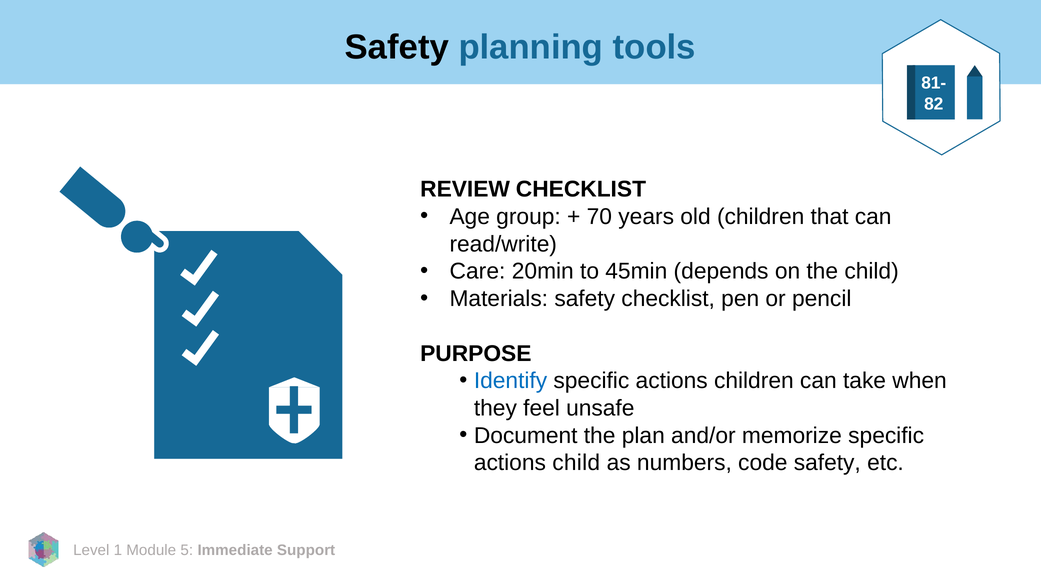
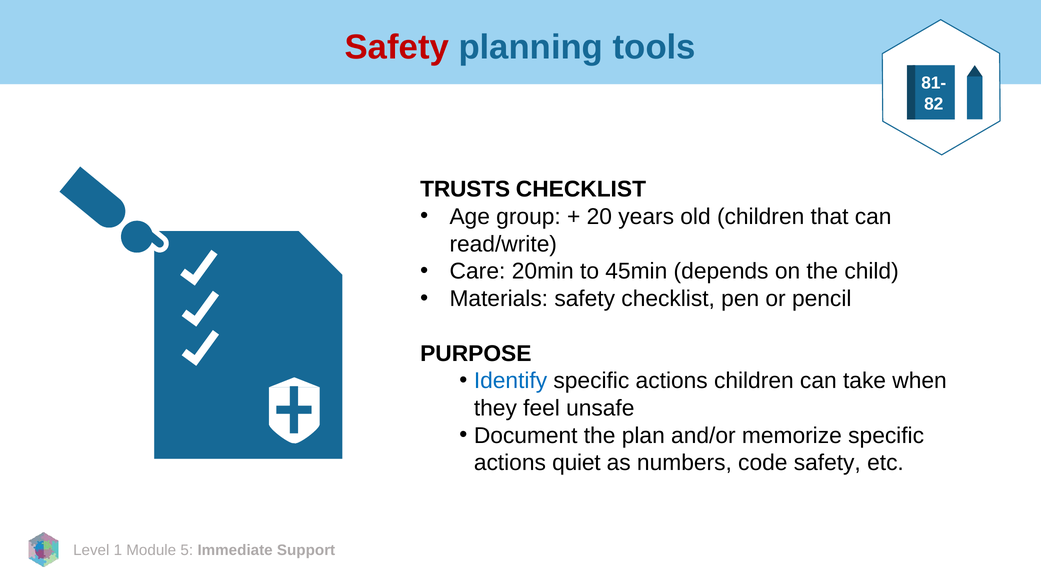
Safety at (397, 47) colour: black -> red
REVIEW: REVIEW -> TRUSTS
70: 70 -> 20
actions child: child -> quiet
